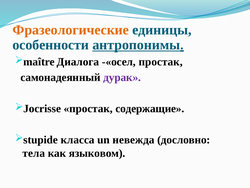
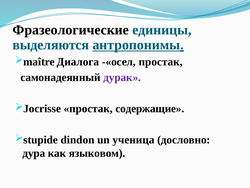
Фразеологические colour: orange -> black
особенности: особенности -> выделяются
класса: класса -> dindon
невежда: невежда -> ученица
тела: тела -> дура
